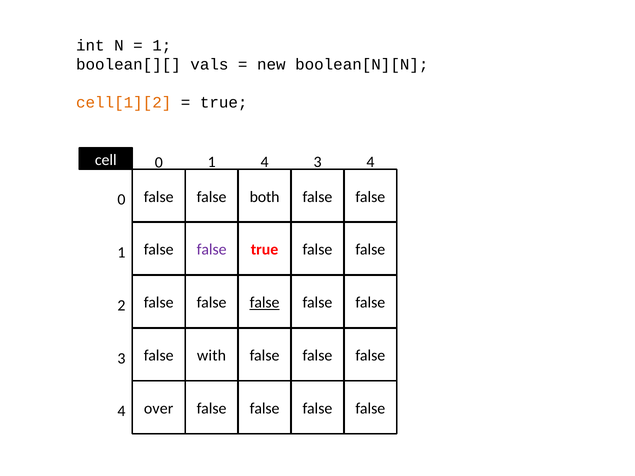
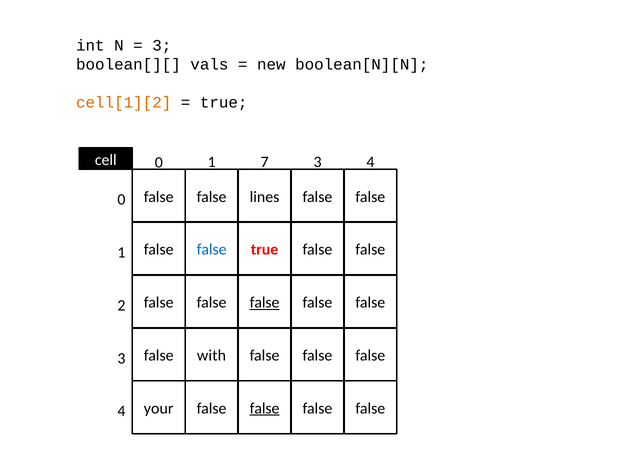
1 at (162, 45): 1 -> 3
1 4: 4 -> 7
both: both -> lines
false at (212, 250) colour: purple -> blue
over: over -> your
false at (265, 409) underline: none -> present
